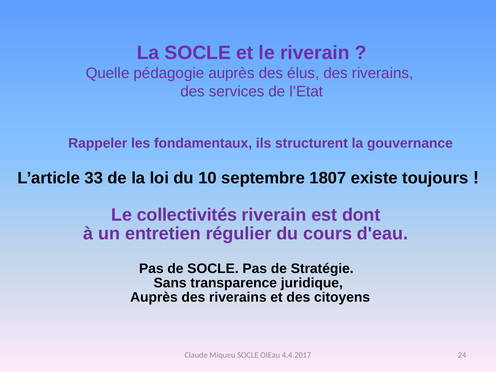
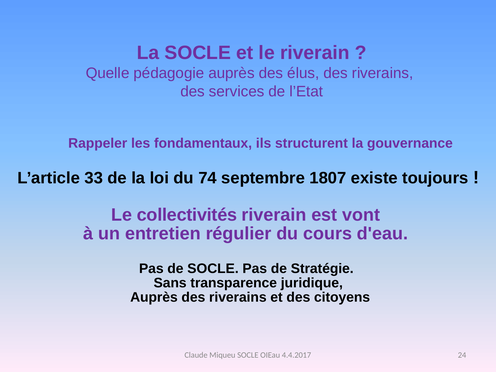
10: 10 -> 74
dont: dont -> vont
